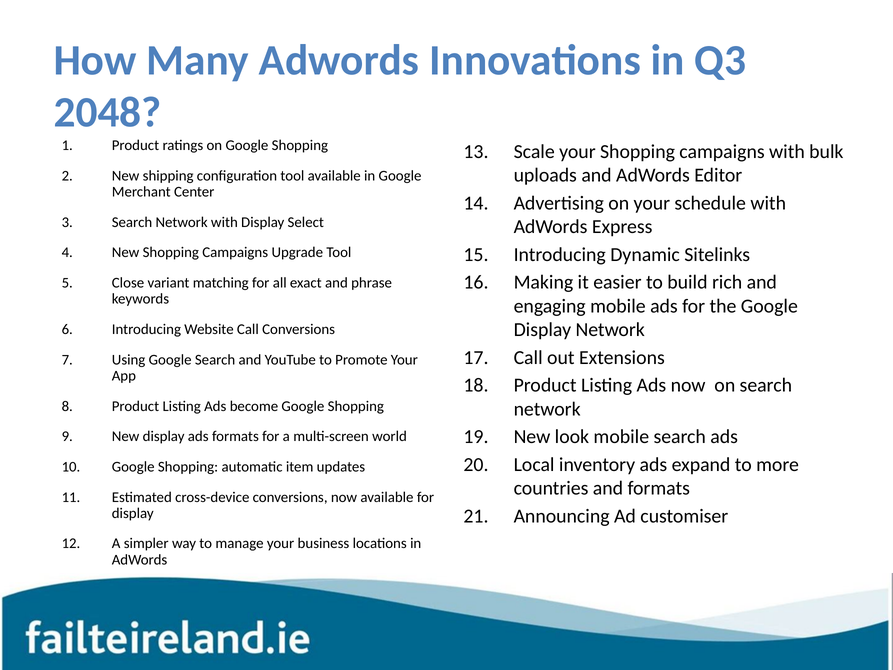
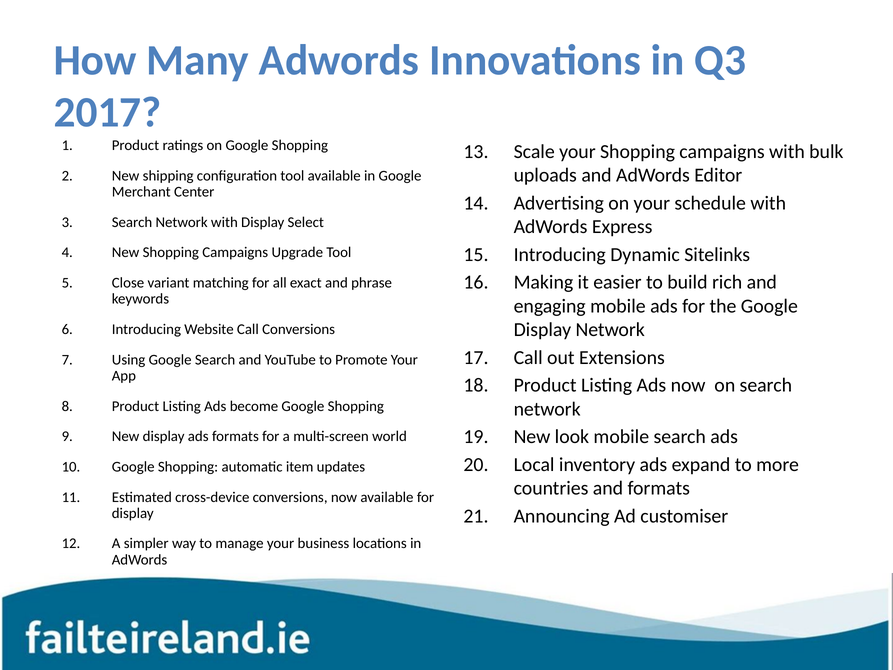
2048: 2048 -> 2017
